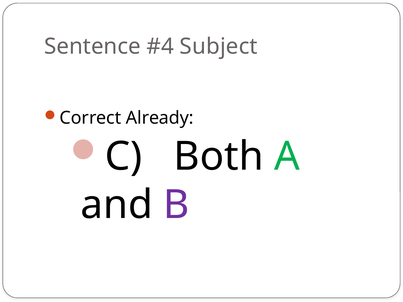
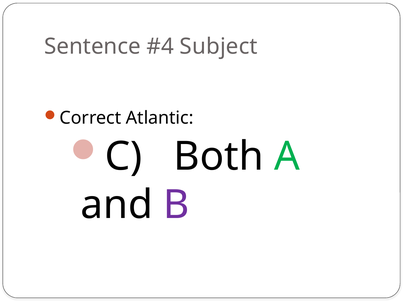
Already: Already -> Atlantic
